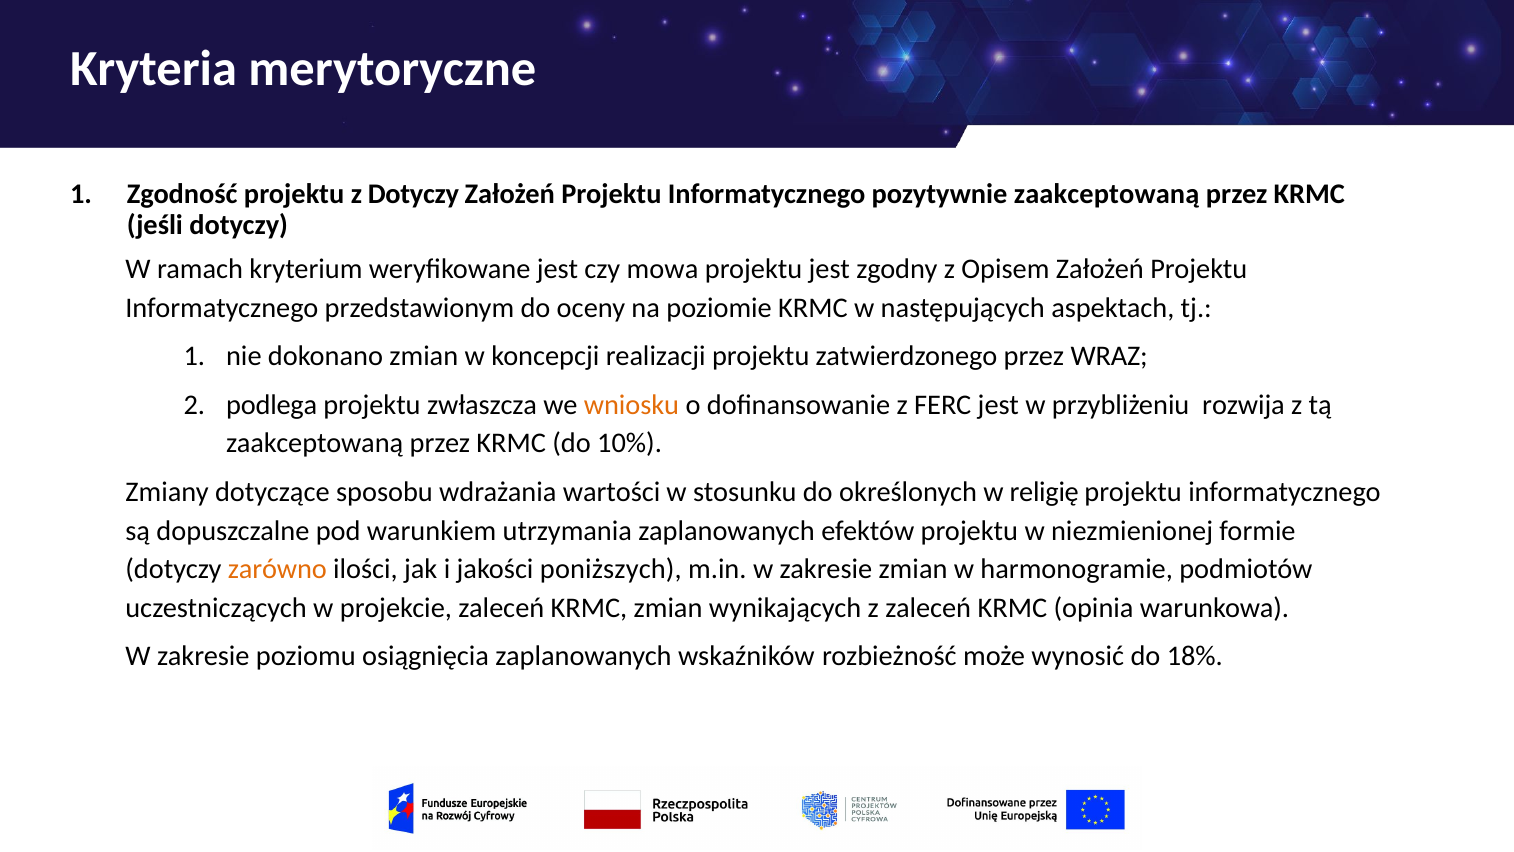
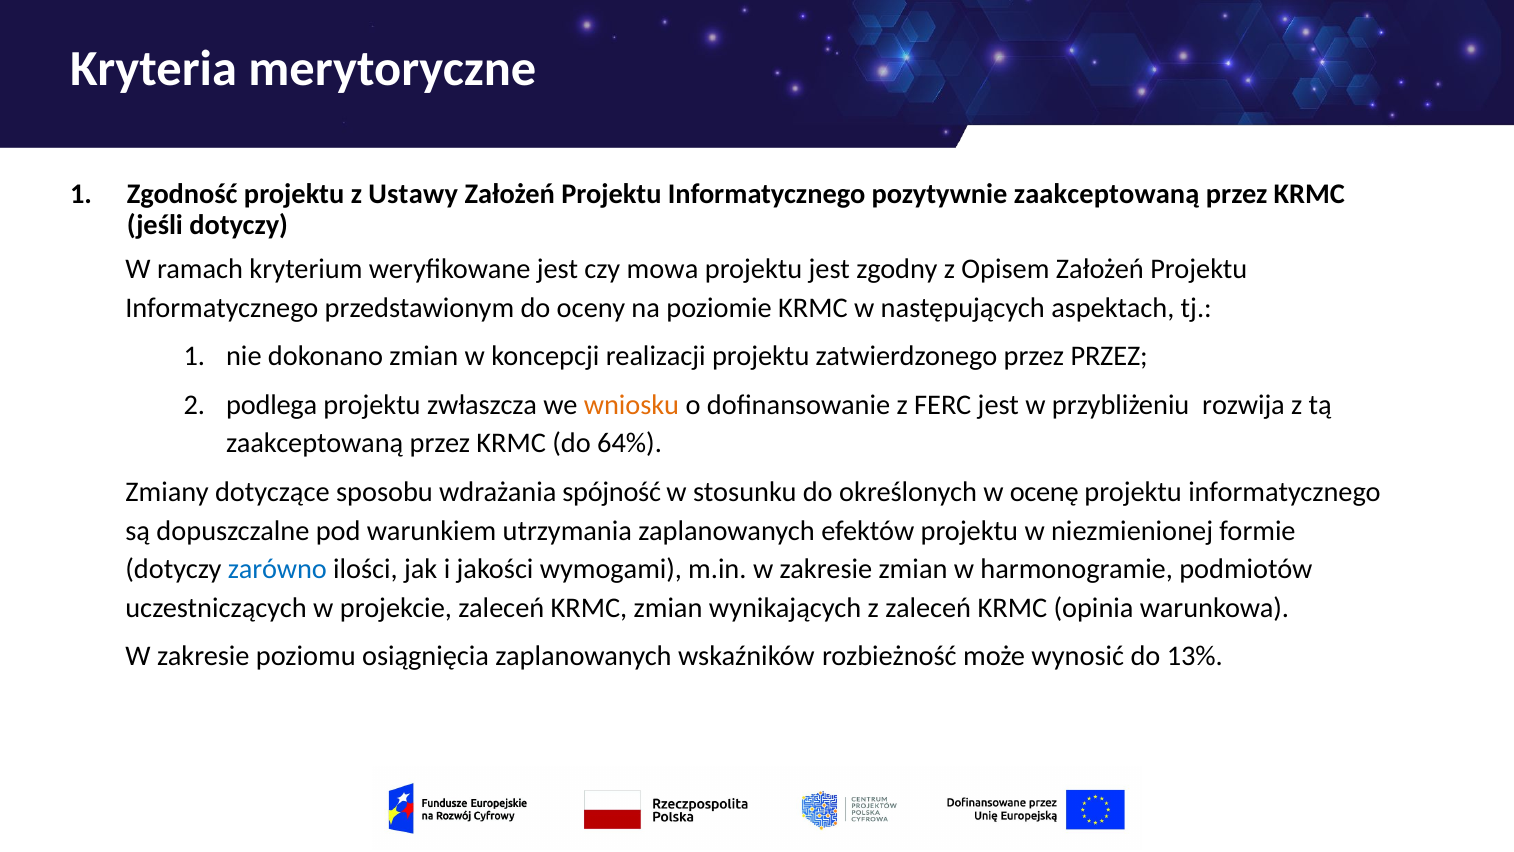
z Dotyczy: Dotyczy -> Ustawy
przez WRAZ: WRAZ -> PRZEZ
10%: 10% -> 64%
wartości: wartości -> spójność
religię: religię -> ocenę
zarówno colour: orange -> blue
poniższych: poniższych -> wymogami
18%: 18% -> 13%
